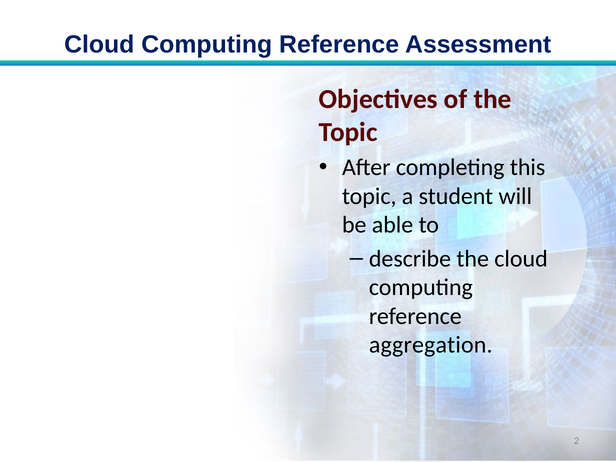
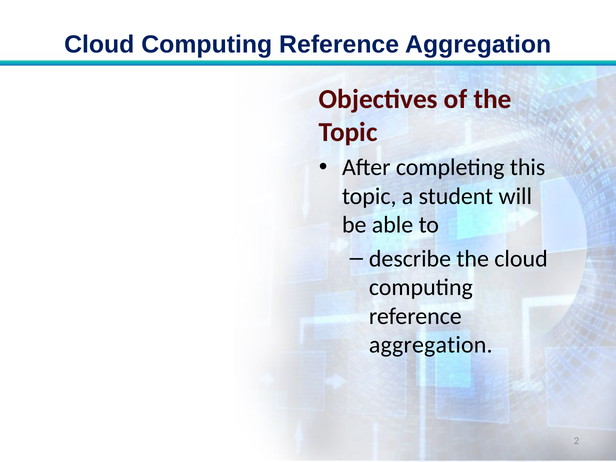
Assessment at (478, 44): Assessment -> Aggregation
